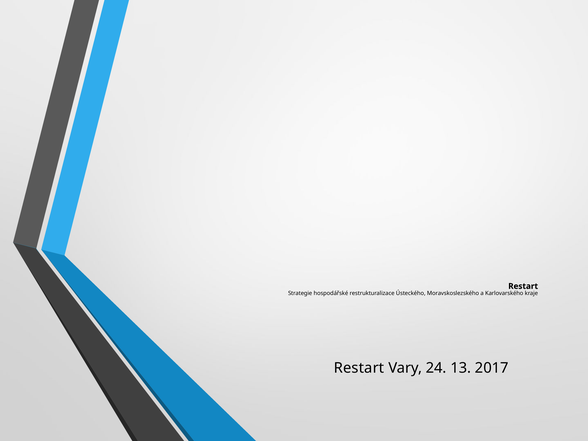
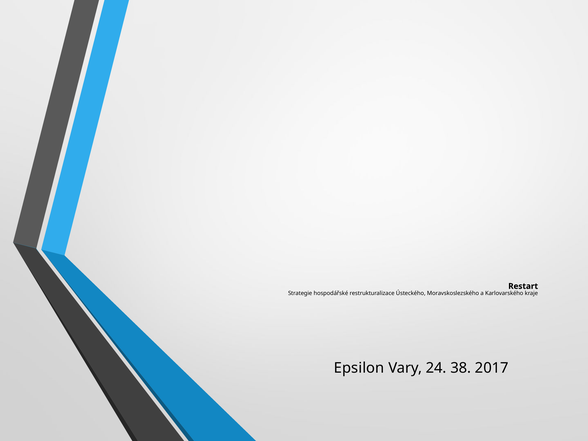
Restart at (359, 368): Restart -> Epsilon
13: 13 -> 38
